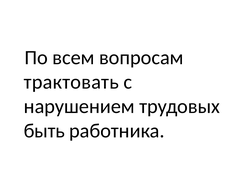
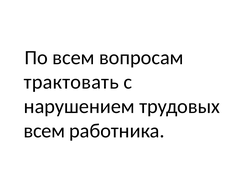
быть at (44, 131): быть -> всем
